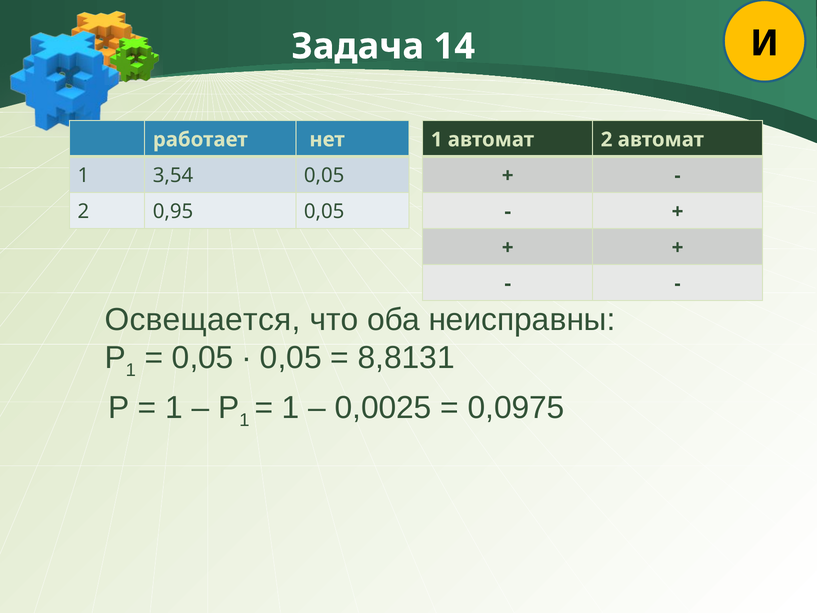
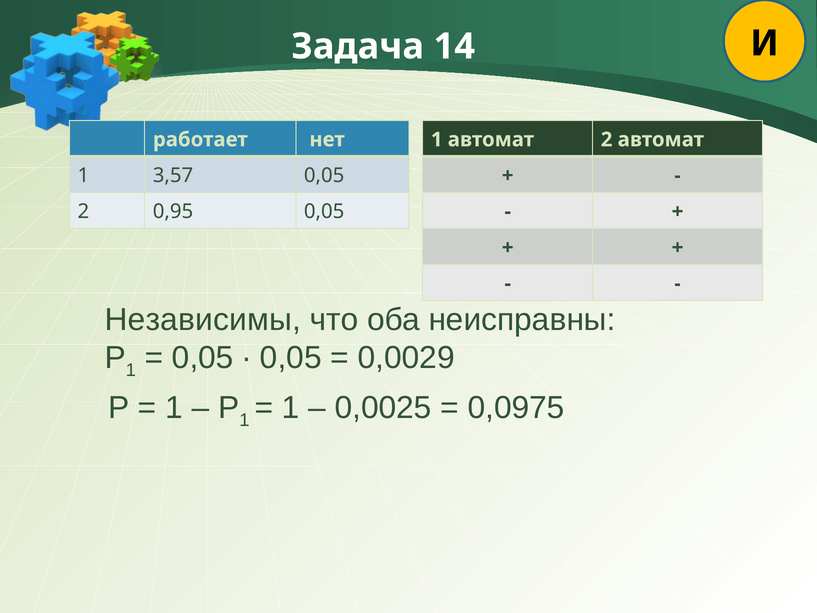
3,54: 3,54 -> 3,57
Освещается: Освещается -> Независимы
8,8131: 8,8131 -> 0,0029
